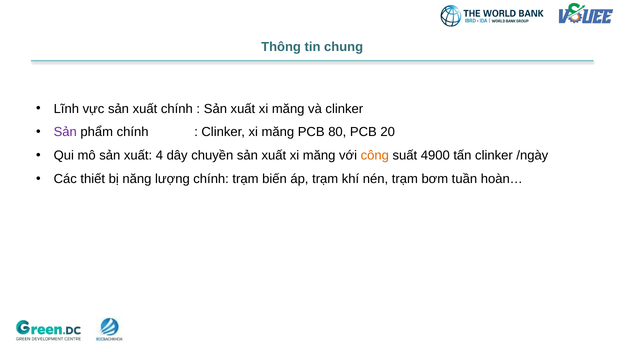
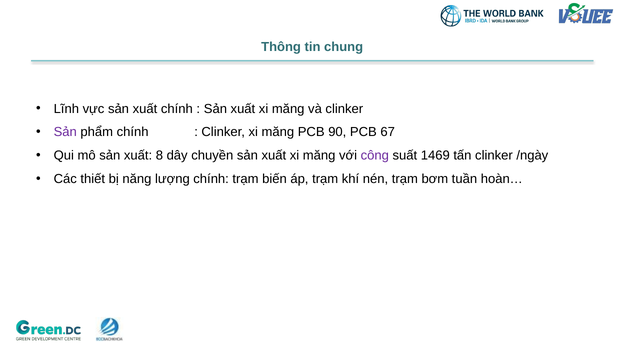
80: 80 -> 90
20: 20 -> 67
4: 4 -> 8
công colour: orange -> purple
4900: 4900 -> 1469
